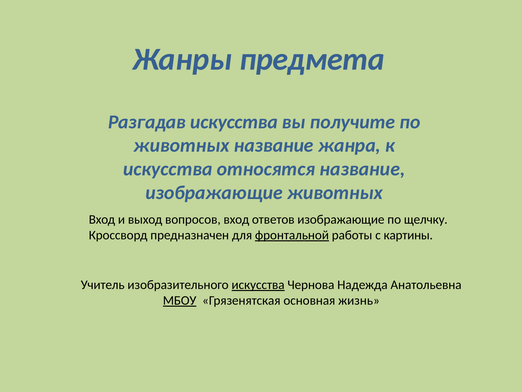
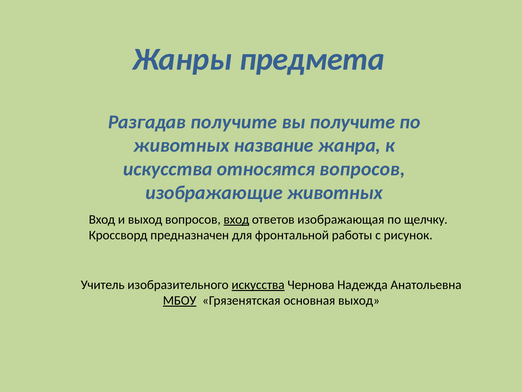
Разгадав искусства: искусства -> получите
относятся название: название -> вопросов
вход at (236, 219) underline: none -> present
ответов изображающие: изображающие -> изображающая
фронтальной underline: present -> none
картины: картины -> рисунок
основная жизнь: жизнь -> выход
